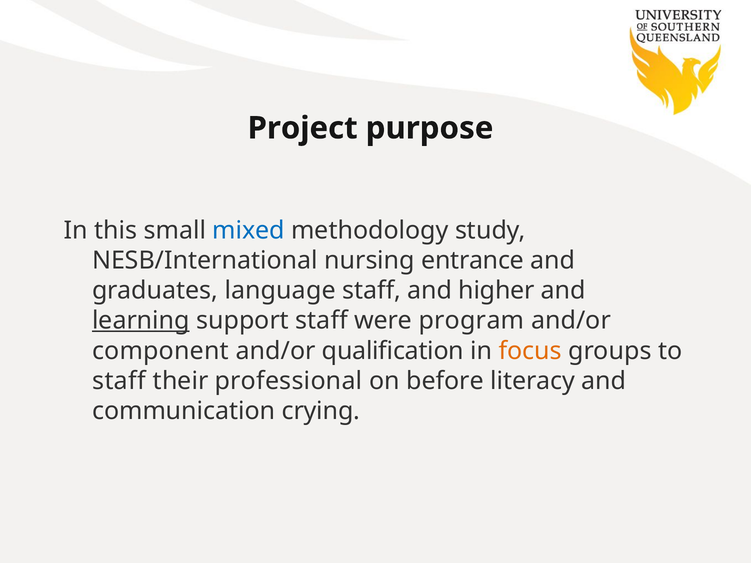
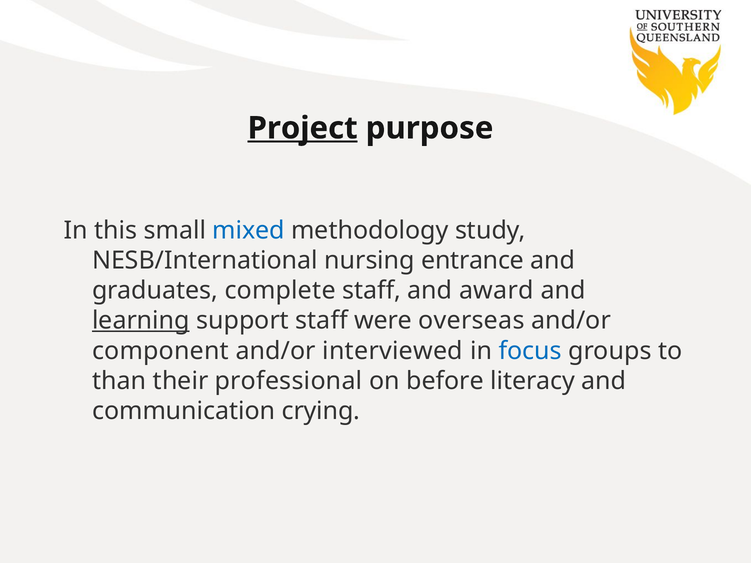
Project underline: none -> present
language: language -> complete
higher: higher -> award
program: program -> overseas
qualification: qualification -> interviewed
focus colour: orange -> blue
staff at (119, 381): staff -> than
